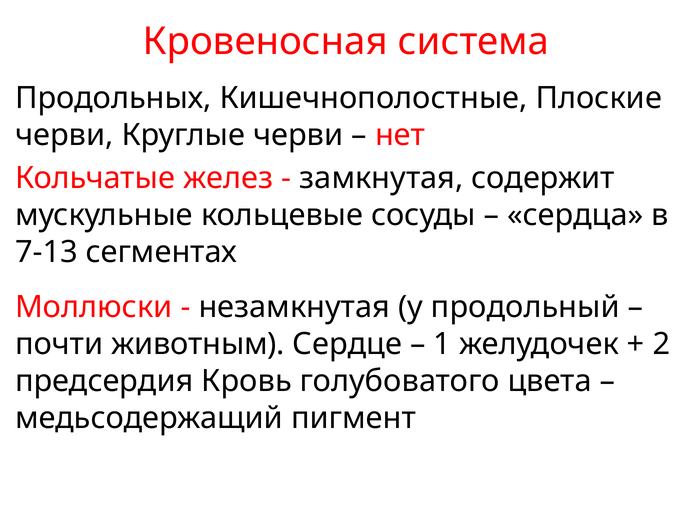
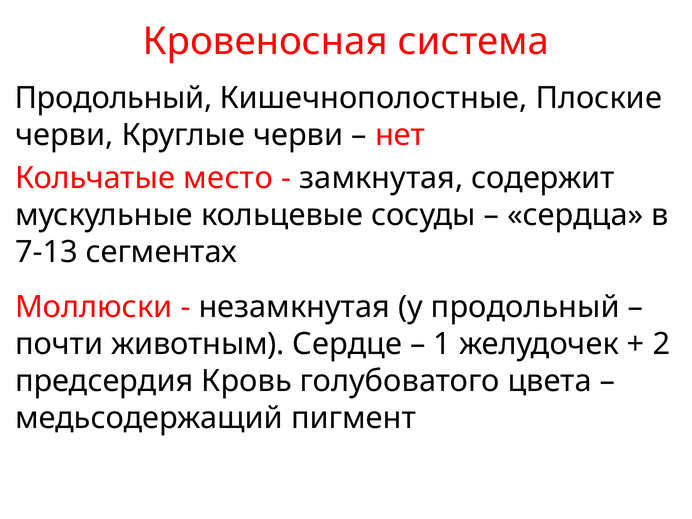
Продольных at (113, 98): Продольных -> Продольный
желез: желез -> место
